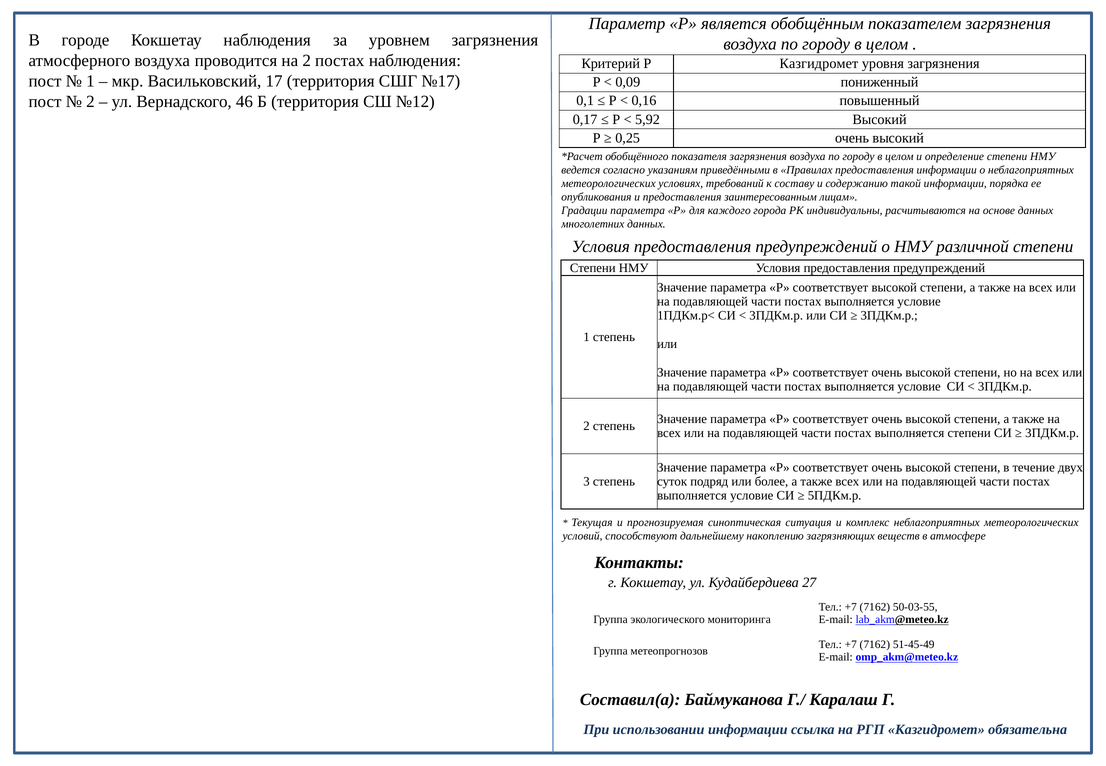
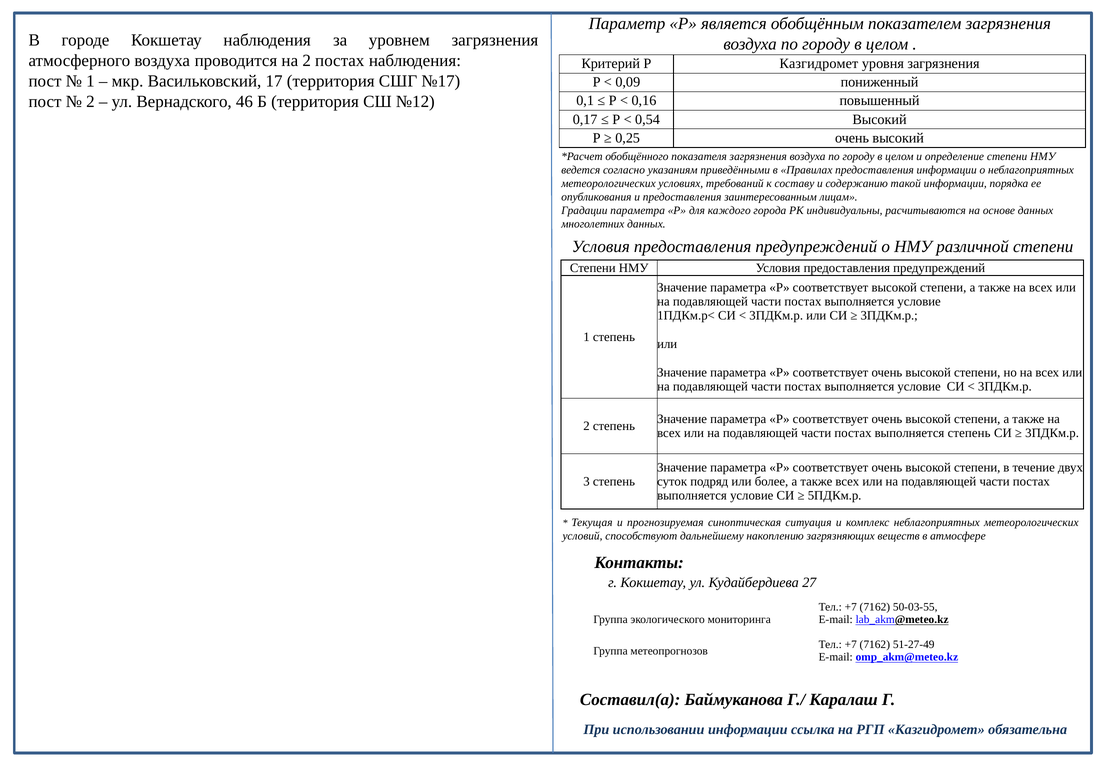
5,92: 5,92 -> 0,54
выполняется степени: степени -> степень
51-45-49: 51-45-49 -> 51-27-49
